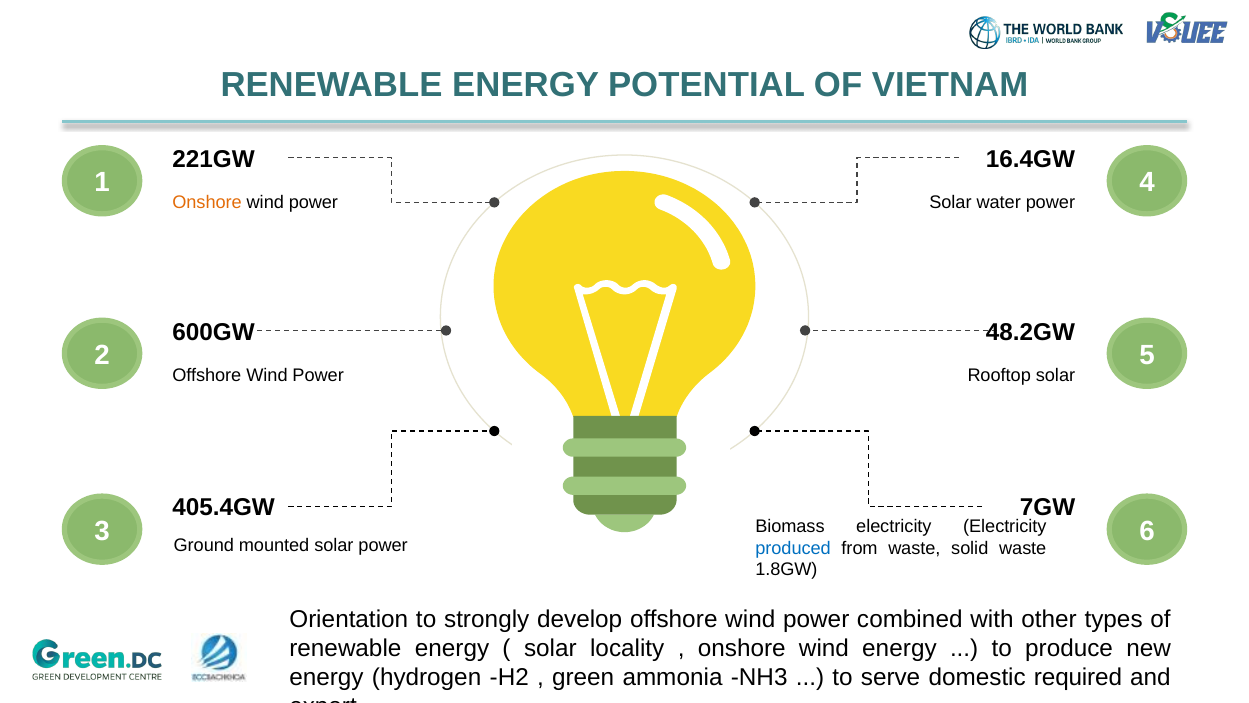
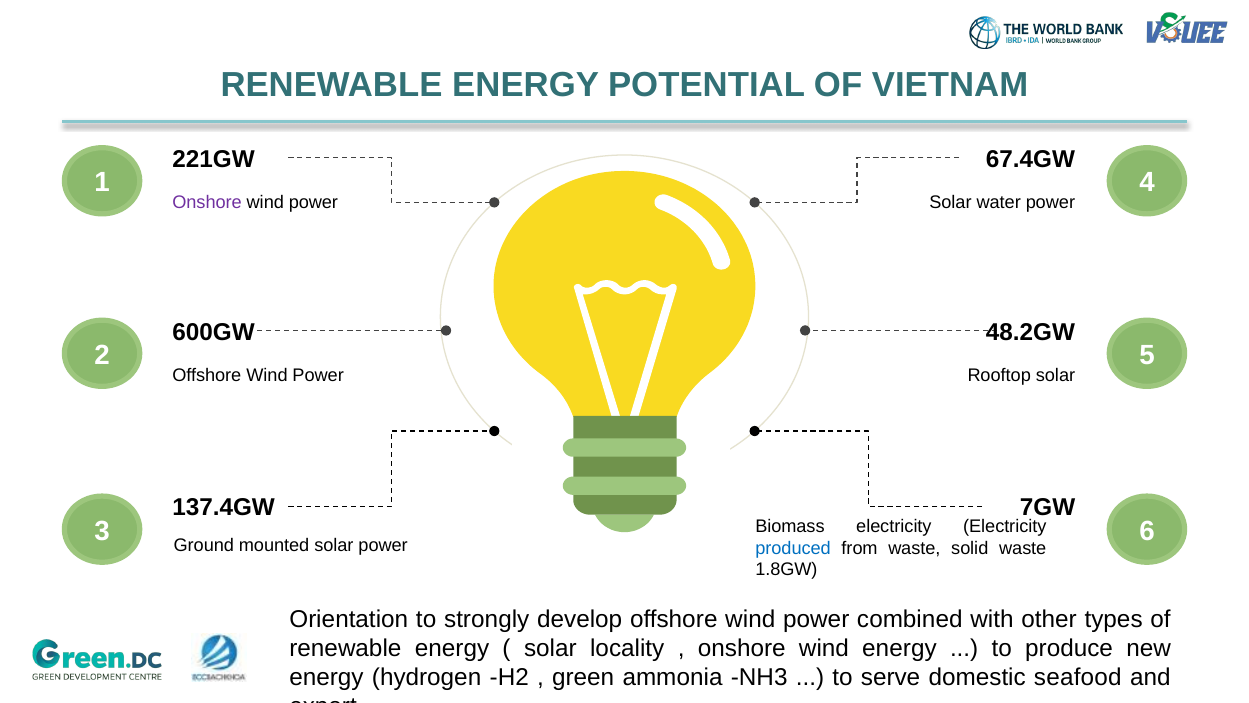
16.4GW: 16.4GW -> 67.4GW
Onshore at (207, 202) colour: orange -> purple
405.4GW: 405.4GW -> 137.4GW
required: required -> seafood
